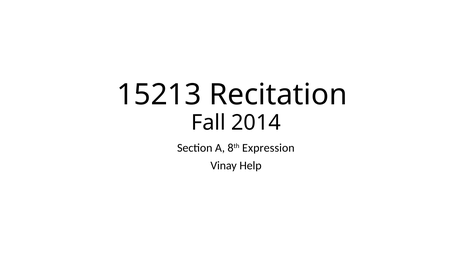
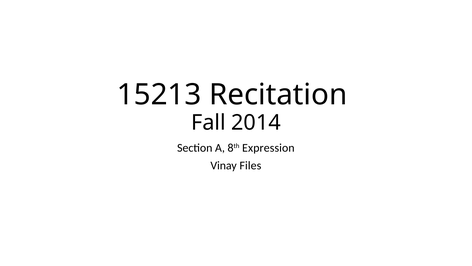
Help: Help -> Files
